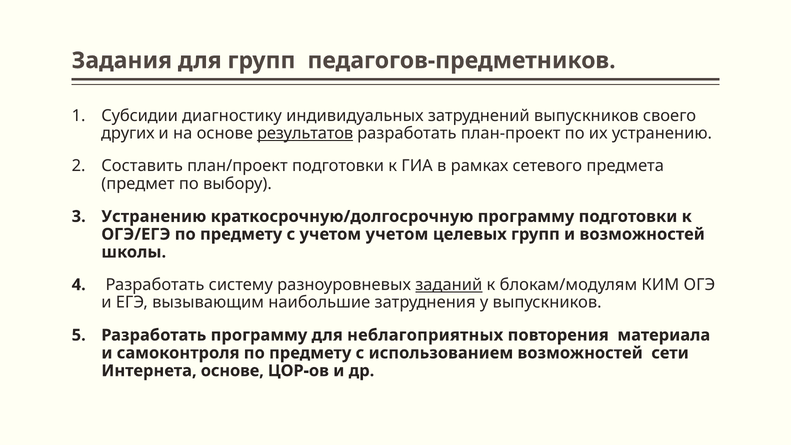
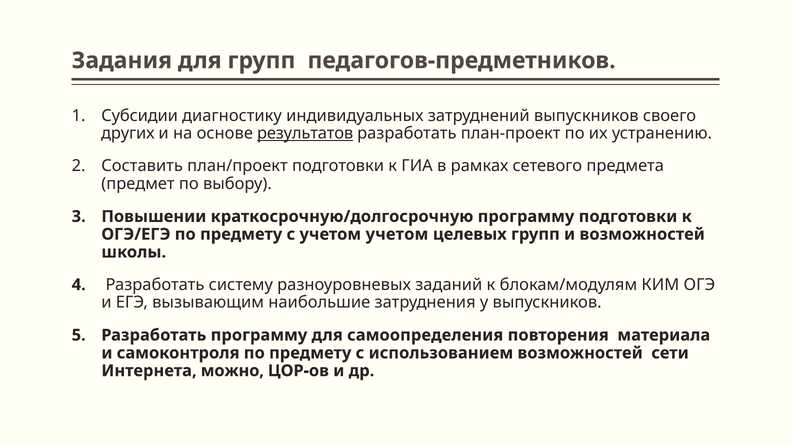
Устранению at (154, 216): Устранению -> Повышении
заданий underline: present -> none
неблагоприятных: неблагоприятных -> самоопределения
Интернета основе: основе -> можно
